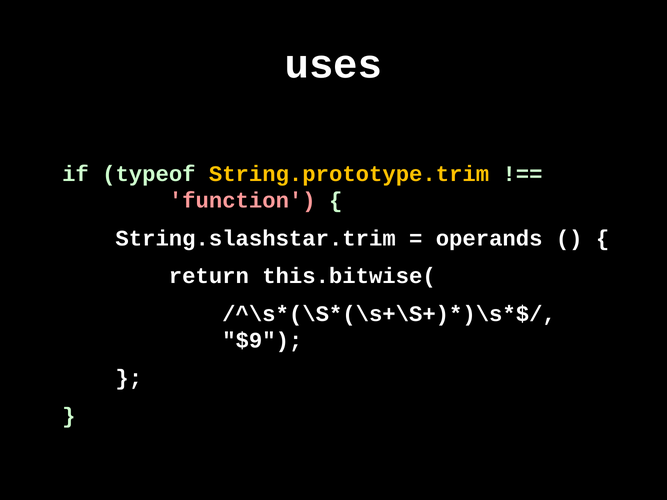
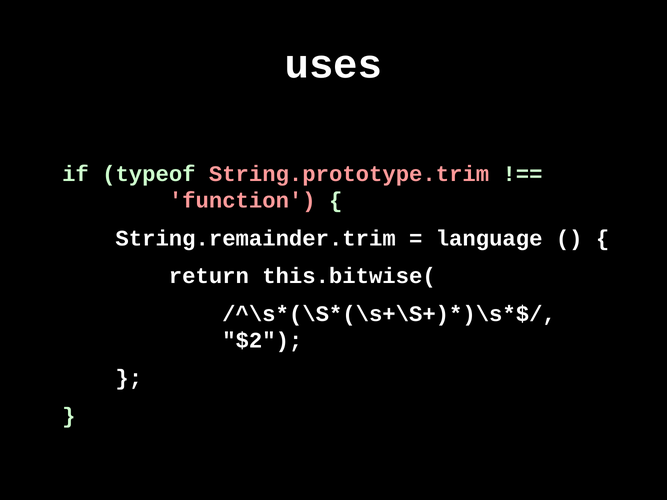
String.prototype.trim colour: yellow -> pink
String.slashstar.trim: String.slashstar.trim -> String.remainder.trim
operands: operands -> language
$9: $9 -> $2
